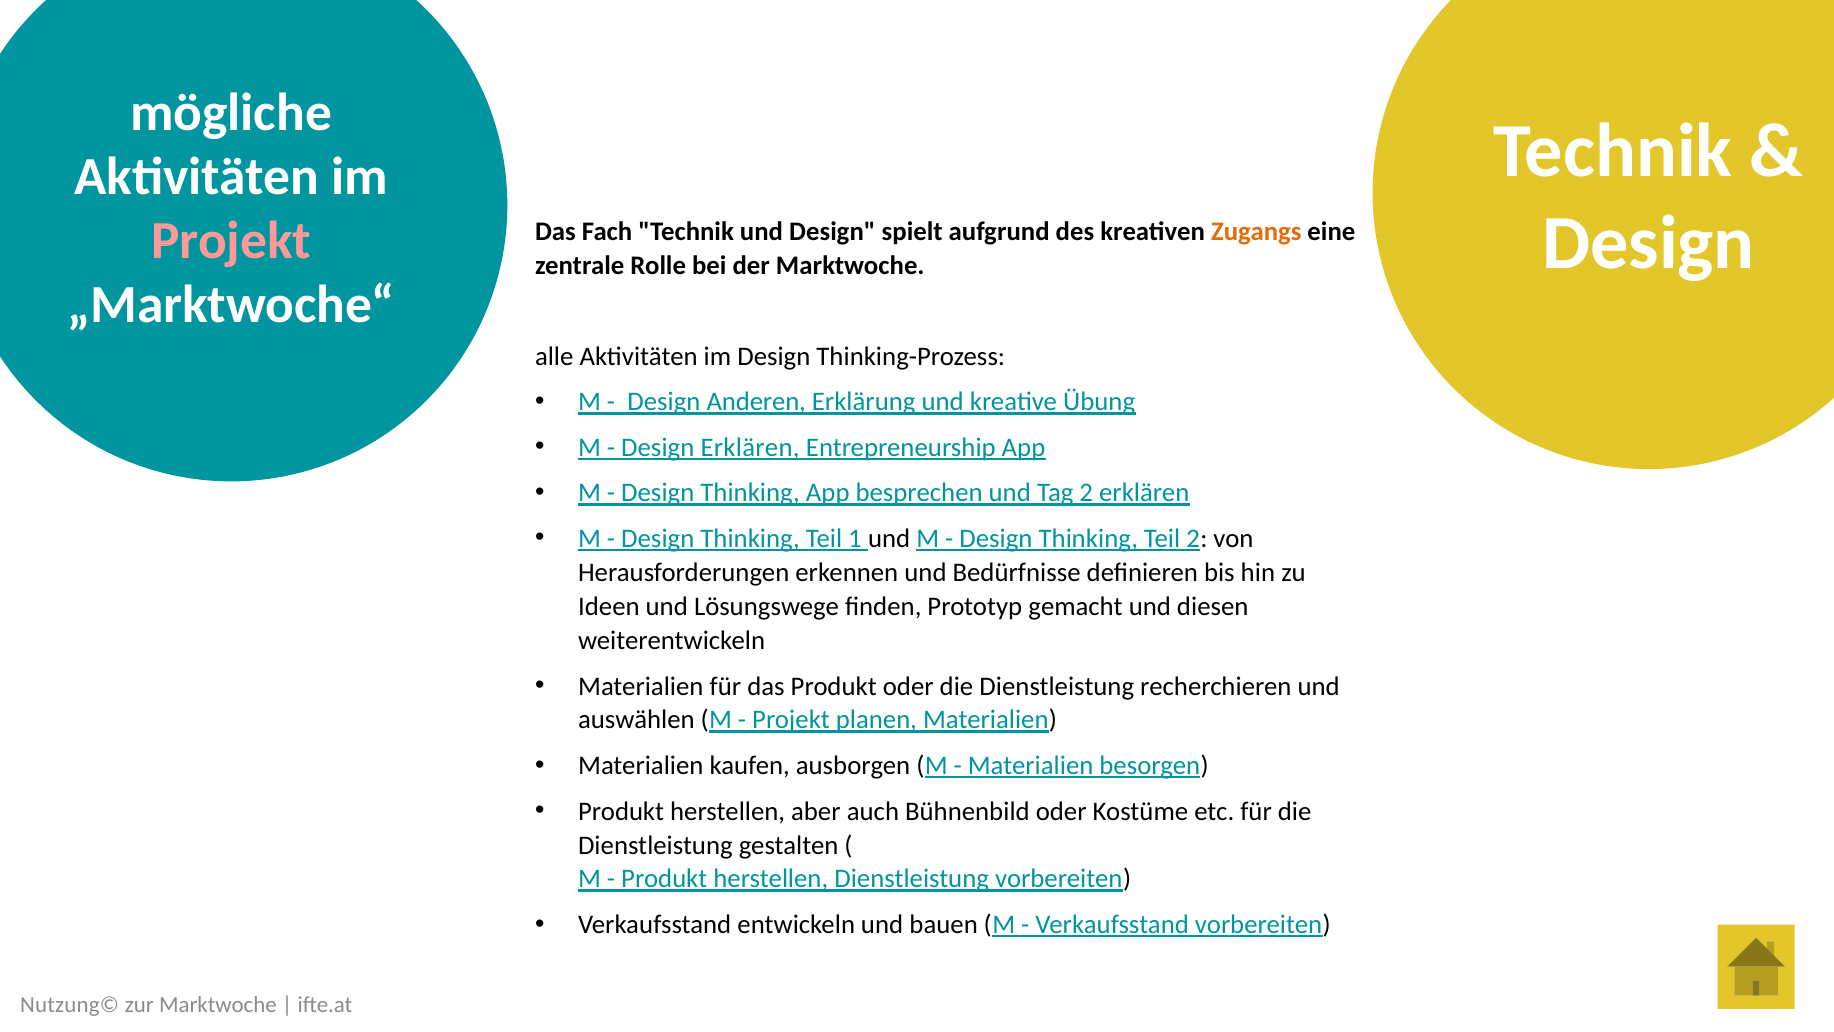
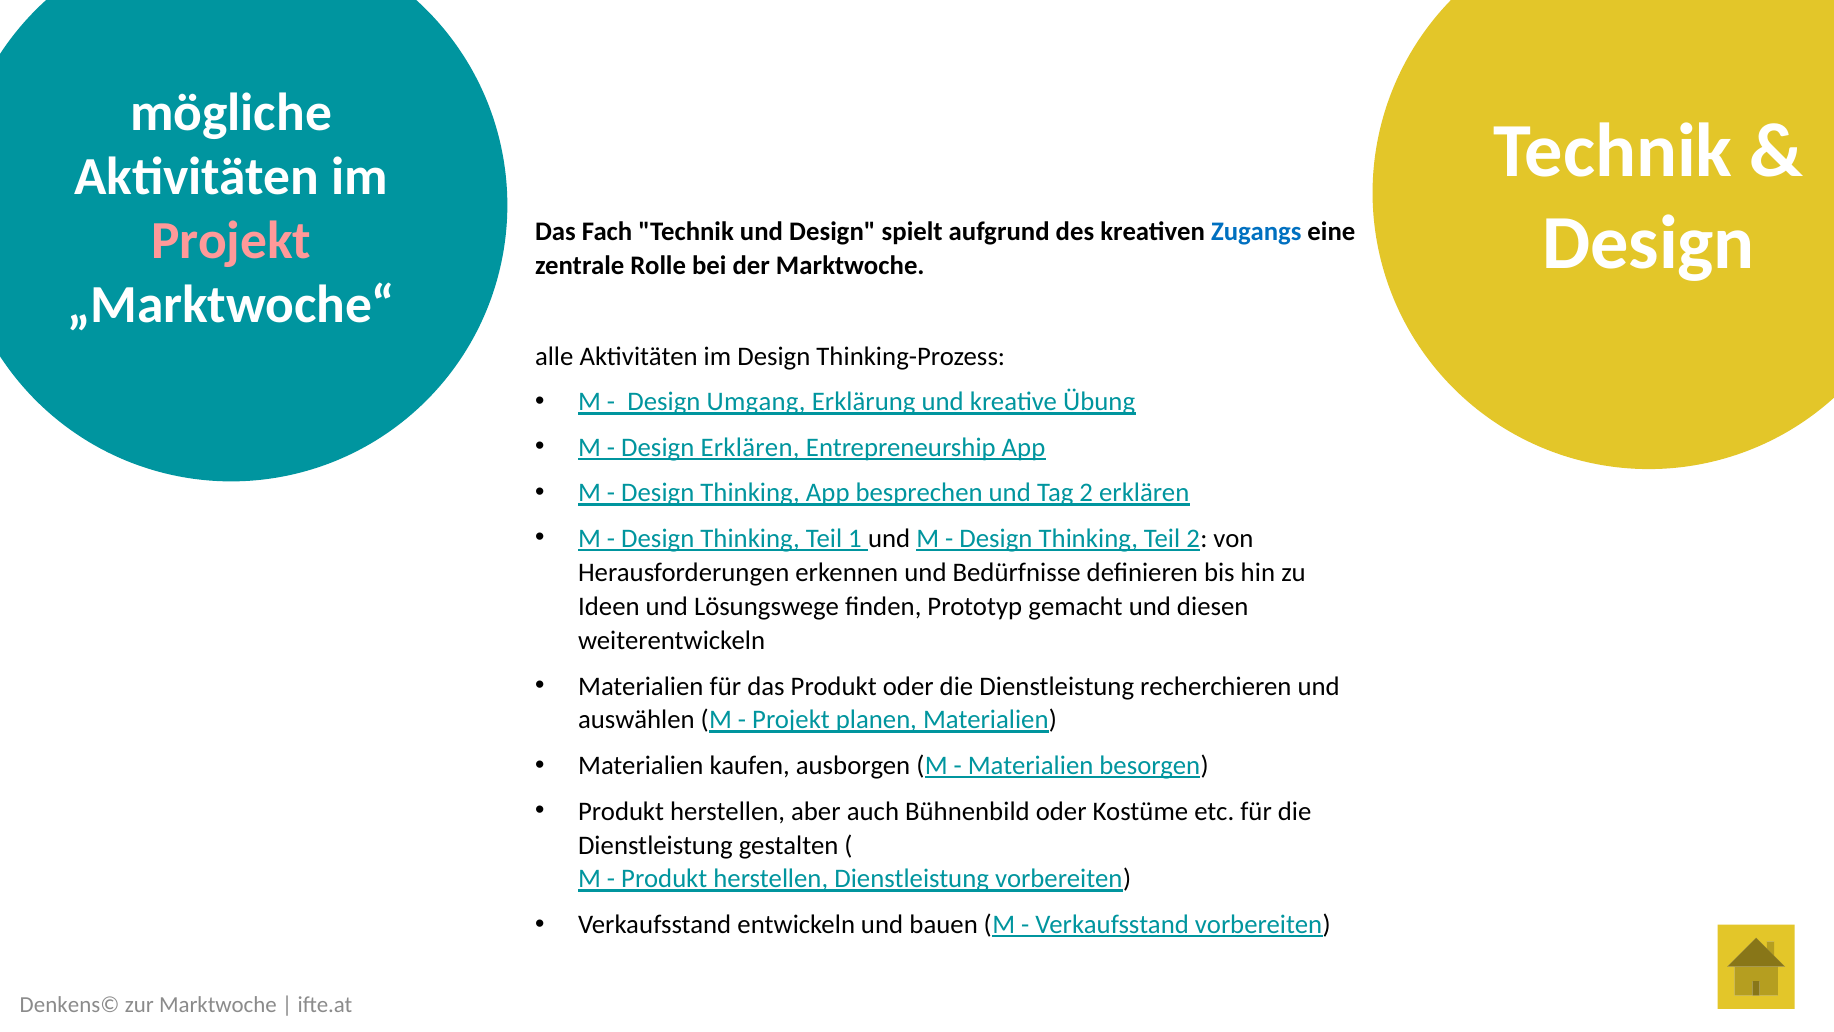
Zugangs colour: orange -> blue
Anderen: Anderen -> Umgang
Nutzung©: Nutzung© -> Denkens©
